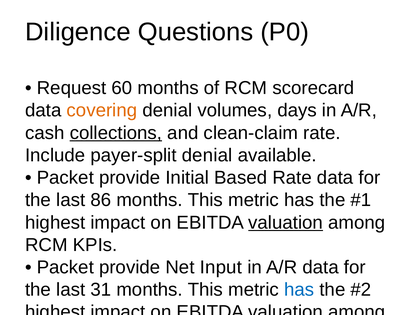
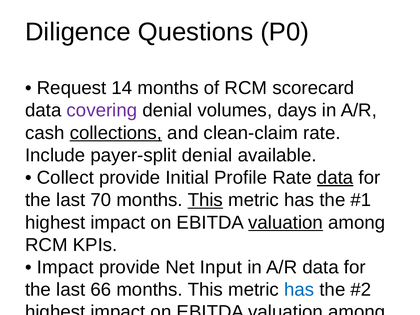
60: 60 -> 14
covering colour: orange -> purple
Packet at (65, 178): Packet -> Collect
Based: Based -> Profile
data at (335, 178) underline: none -> present
86: 86 -> 70
This at (205, 200) underline: none -> present
Packet at (65, 267): Packet -> Impact
31: 31 -> 66
